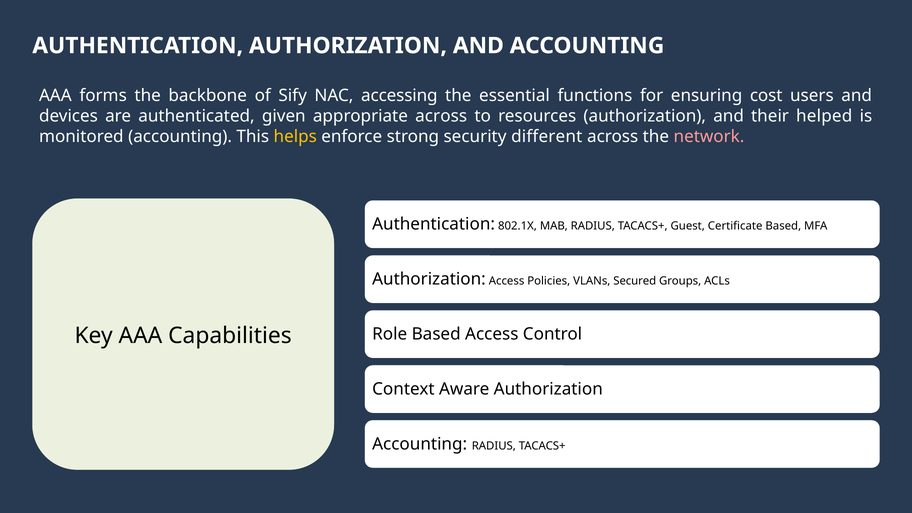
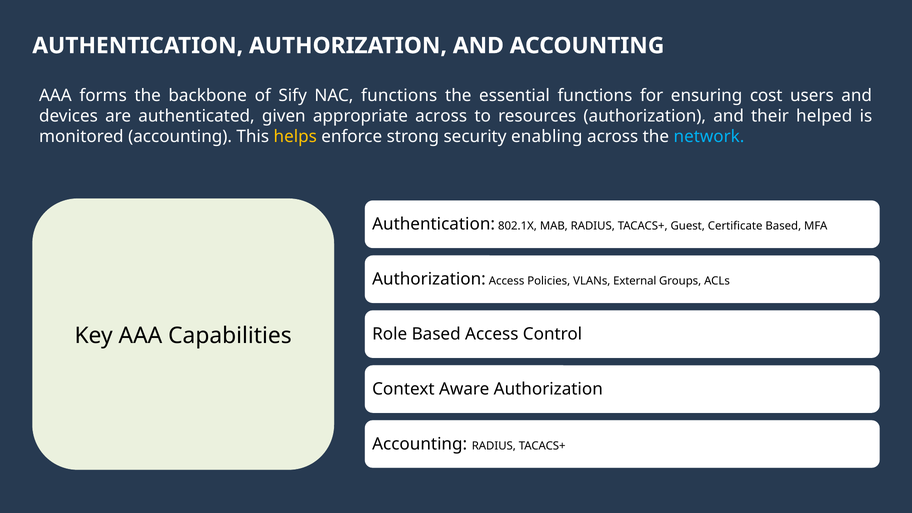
NAC accessing: accessing -> functions
different: different -> enabling
network colour: pink -> light blue
Secured: Secured -> External
